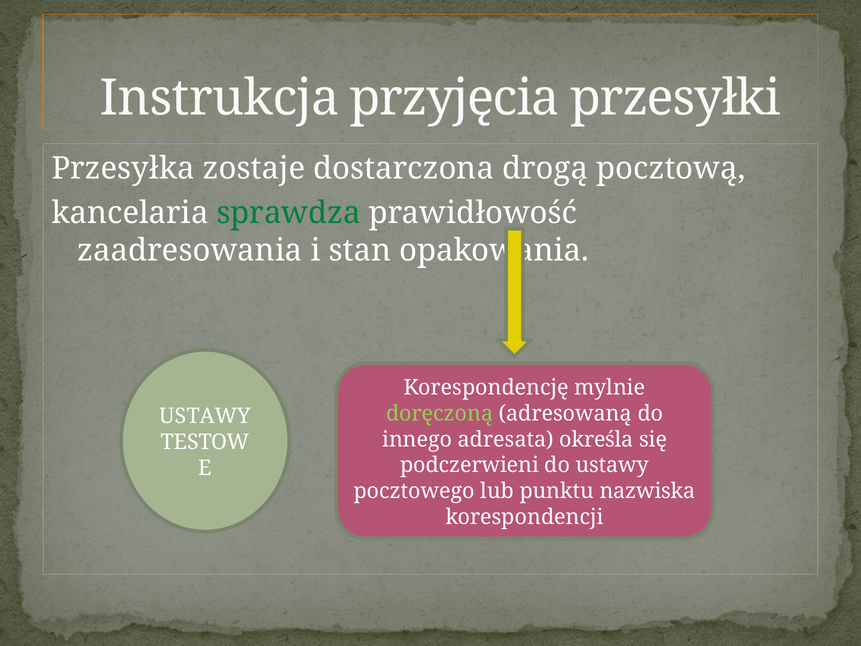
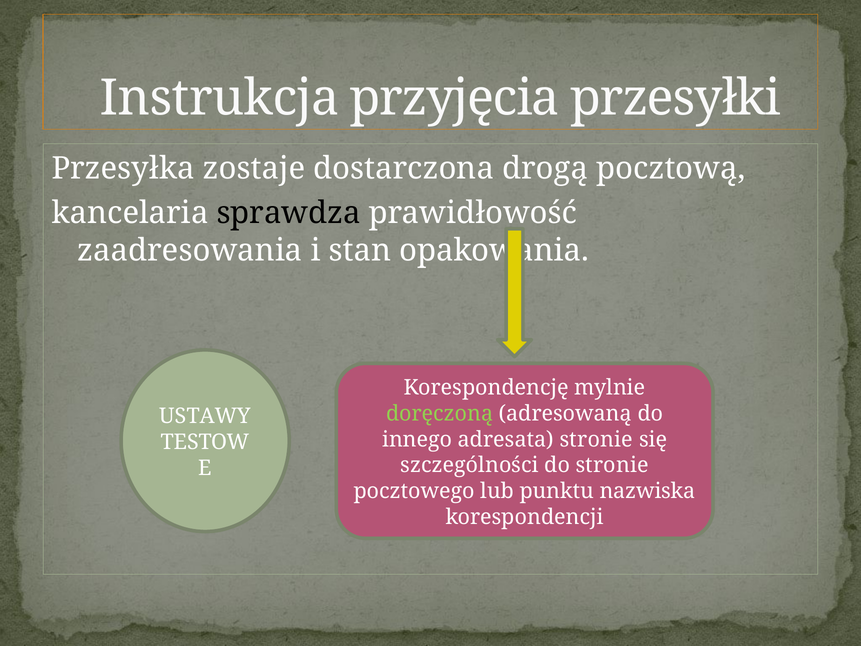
sprawdza colour: green -> black
adresata określa: określa -> stronie
podczerwieni: podczerwieni -> szczególności
do ustawy: ustawy -> stronie
